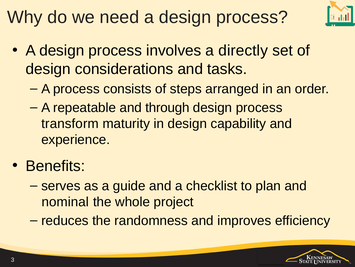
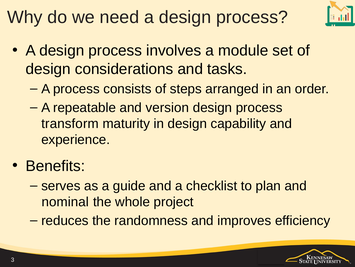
directly: directly -> module
through: through -> version
